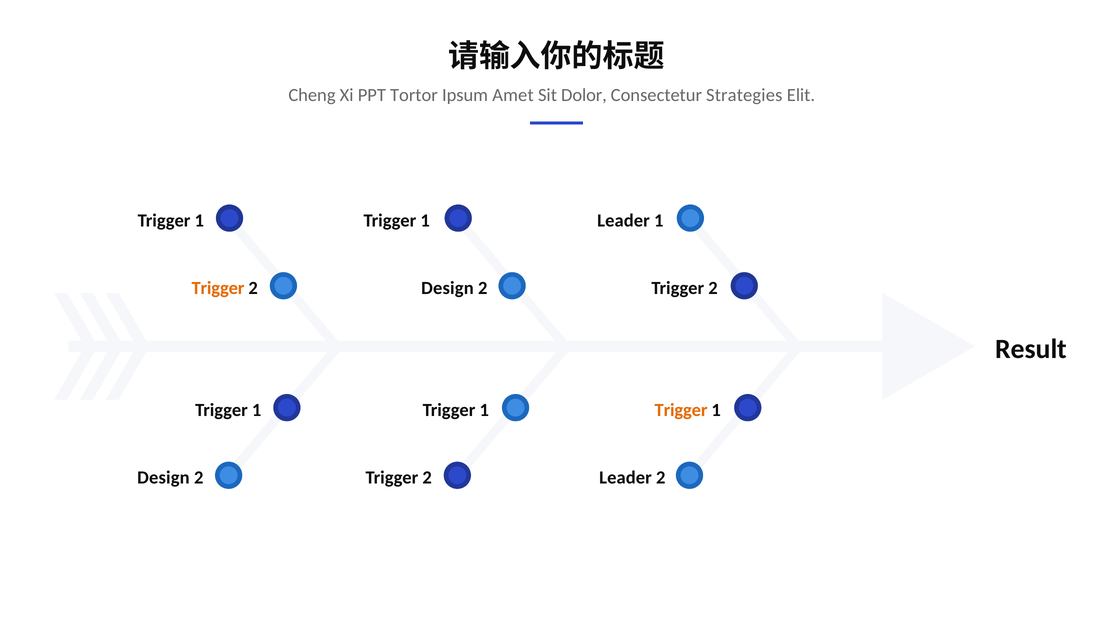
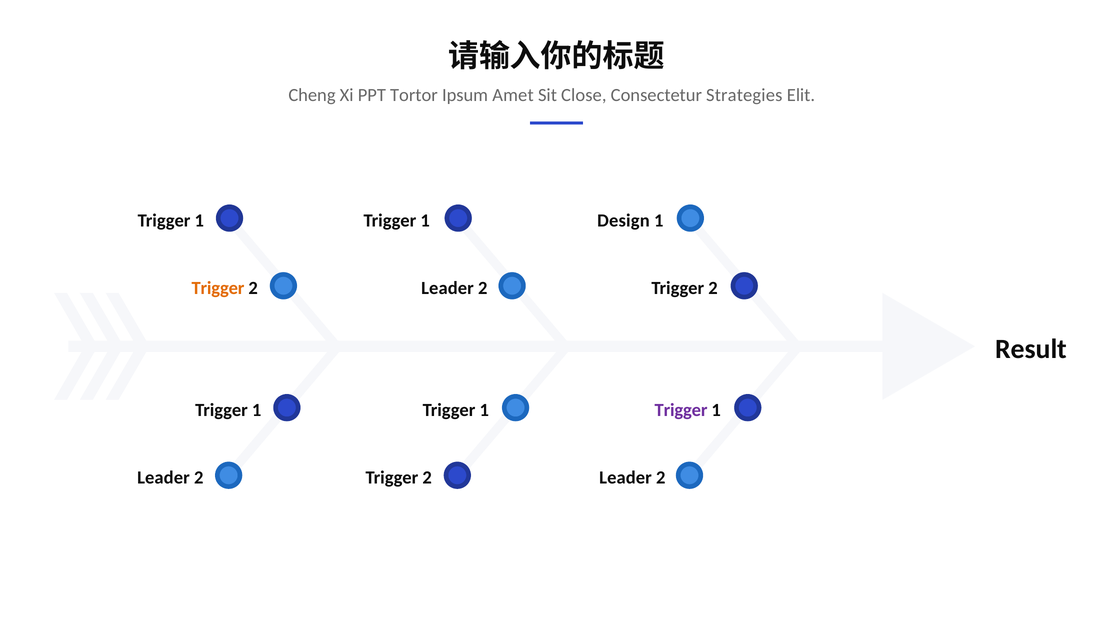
Dolor: Dolor -> Close
Leader at (624, 221): Leader -> Design
Design at (447, 288): Design -> Leader
Trigger at (681, 410) colour: orange -> purple
Design at (163, 478): Design -> Leader
